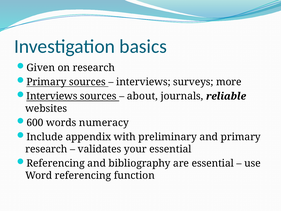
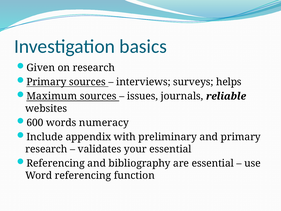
more: more -> helps
Interviews at (52, 96): Interviews -> Maximum
about: about -> issues
